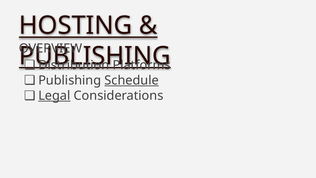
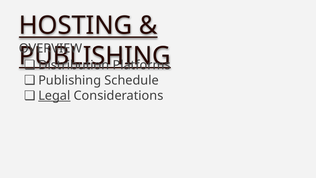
Schedule underline: present -> none
